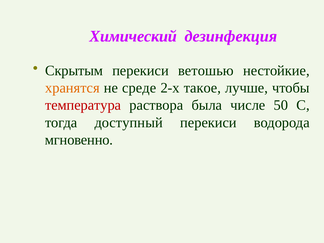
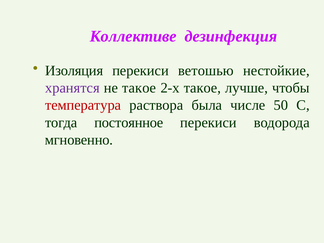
Химический: Химический -> Коллективе
Скрытым: Скрытым -> Изоляция
хранятся colour: orange -> purple
не среде: среде -> такое
доступный: доступный -> постоянное
